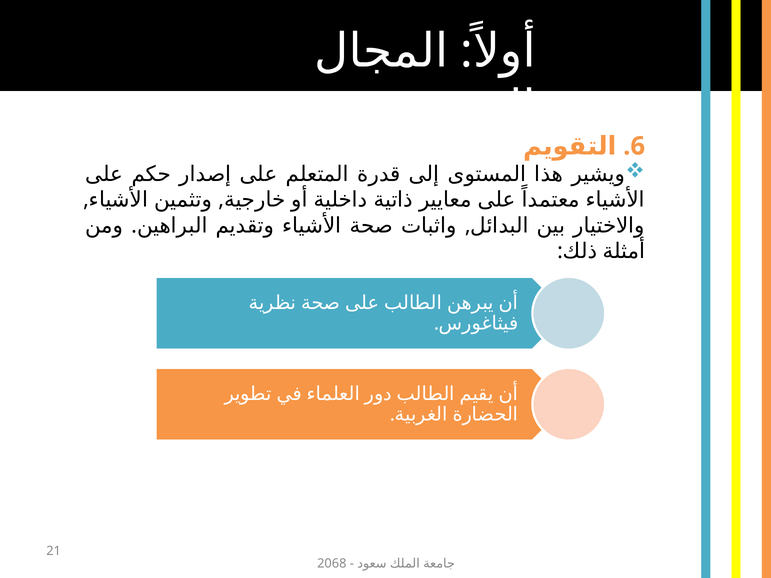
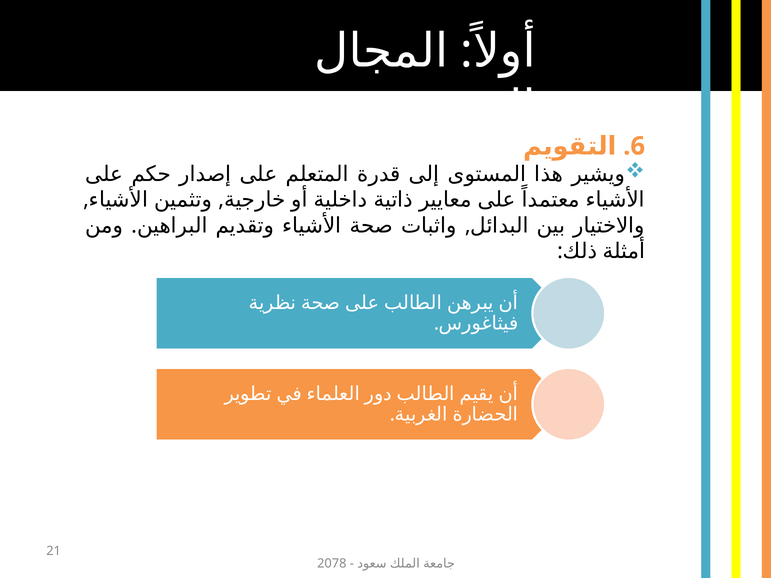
2068: 2068 -> 2078
